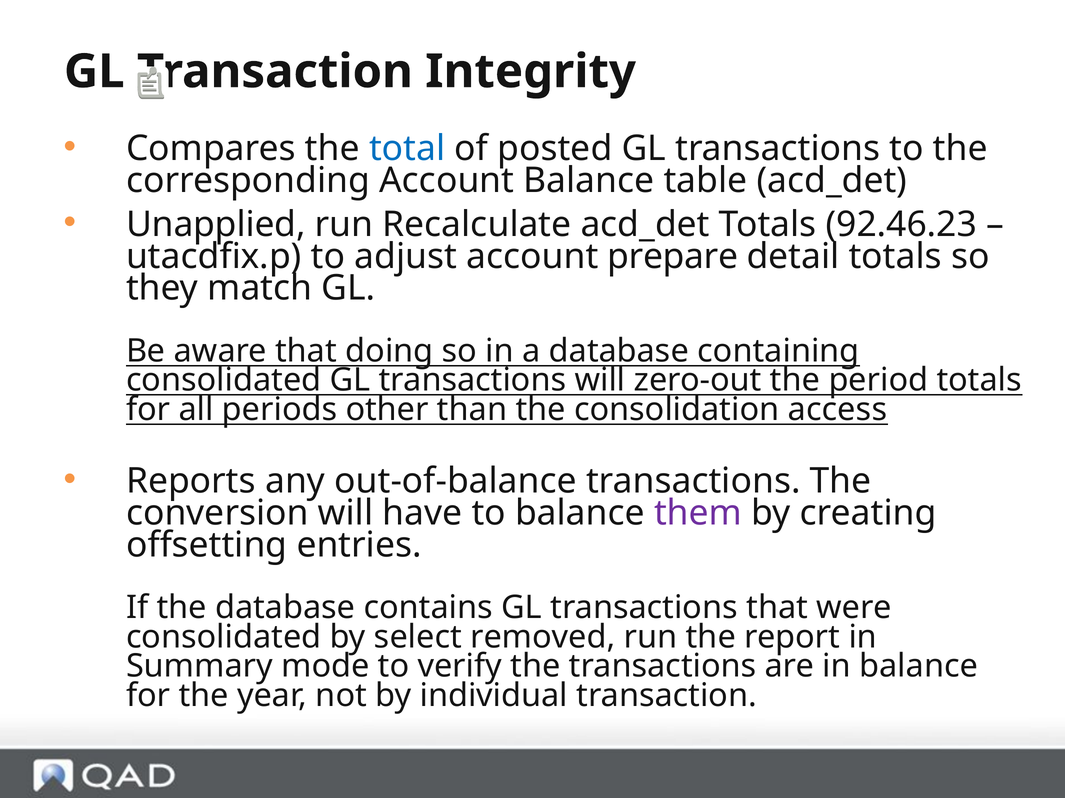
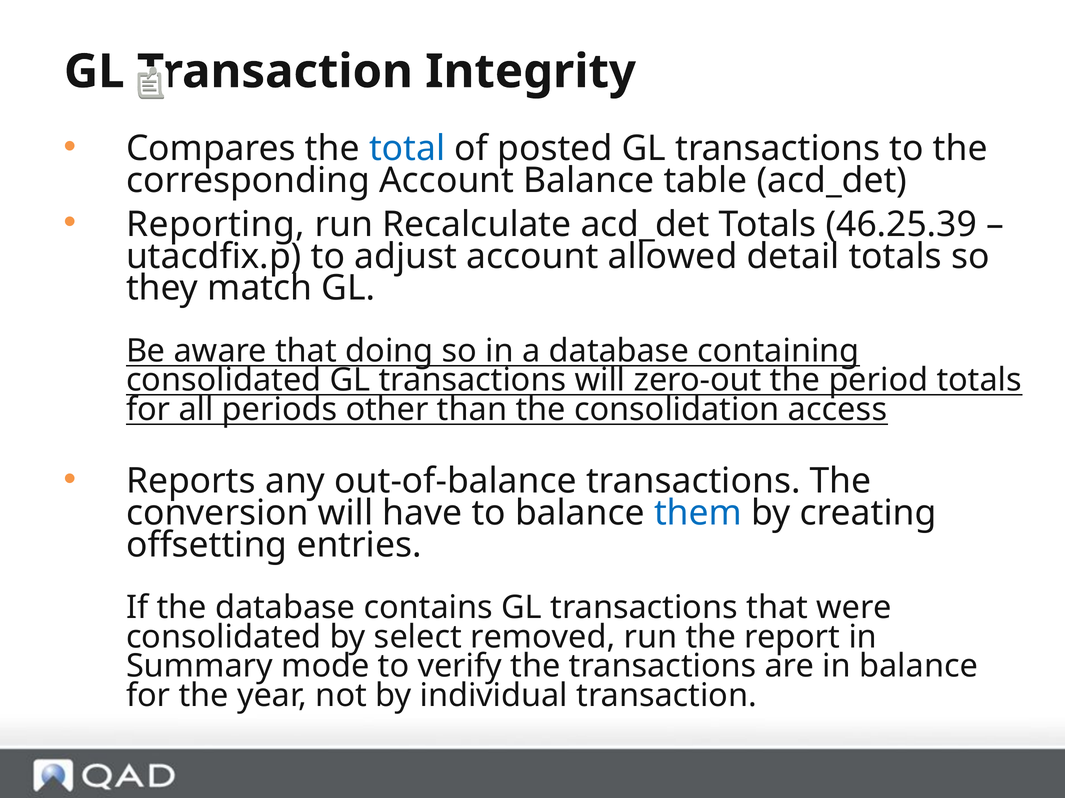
Unapplied: Unapplied -> Reporting
92.46.23: 92.46.23 -> 46.25.39
prepare: prepare -> allowed
them colour: purple -> blue
